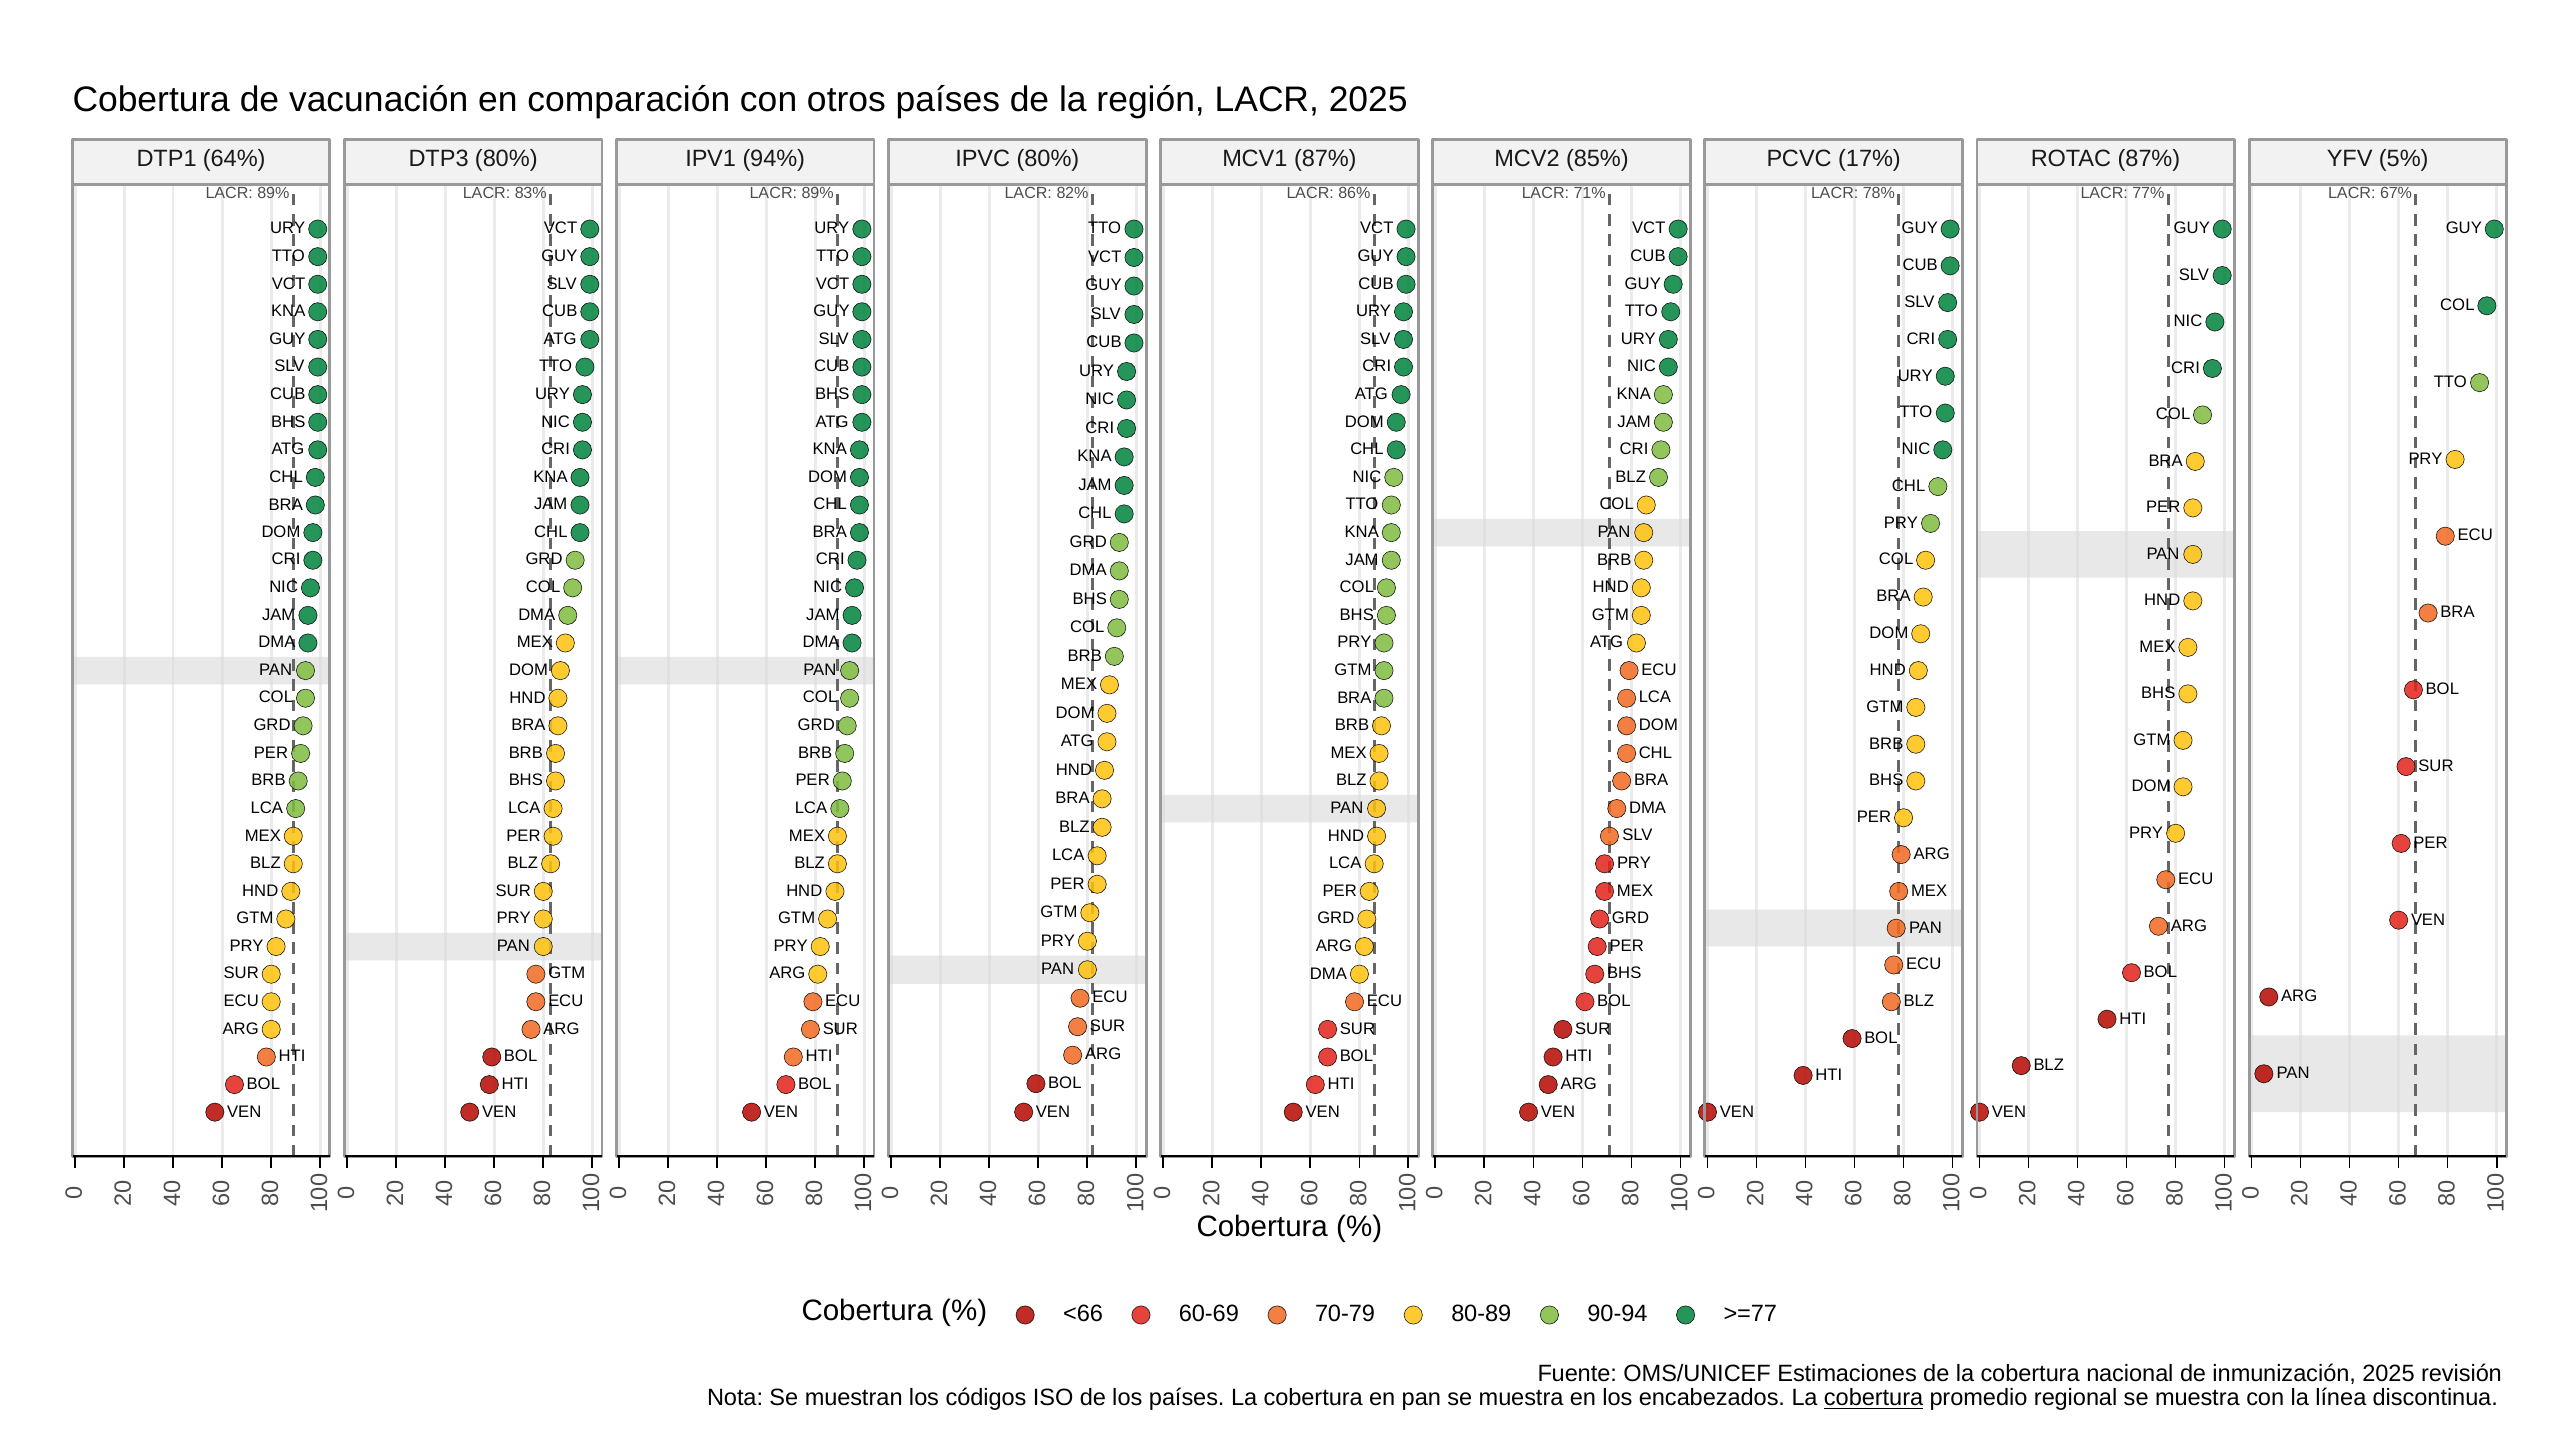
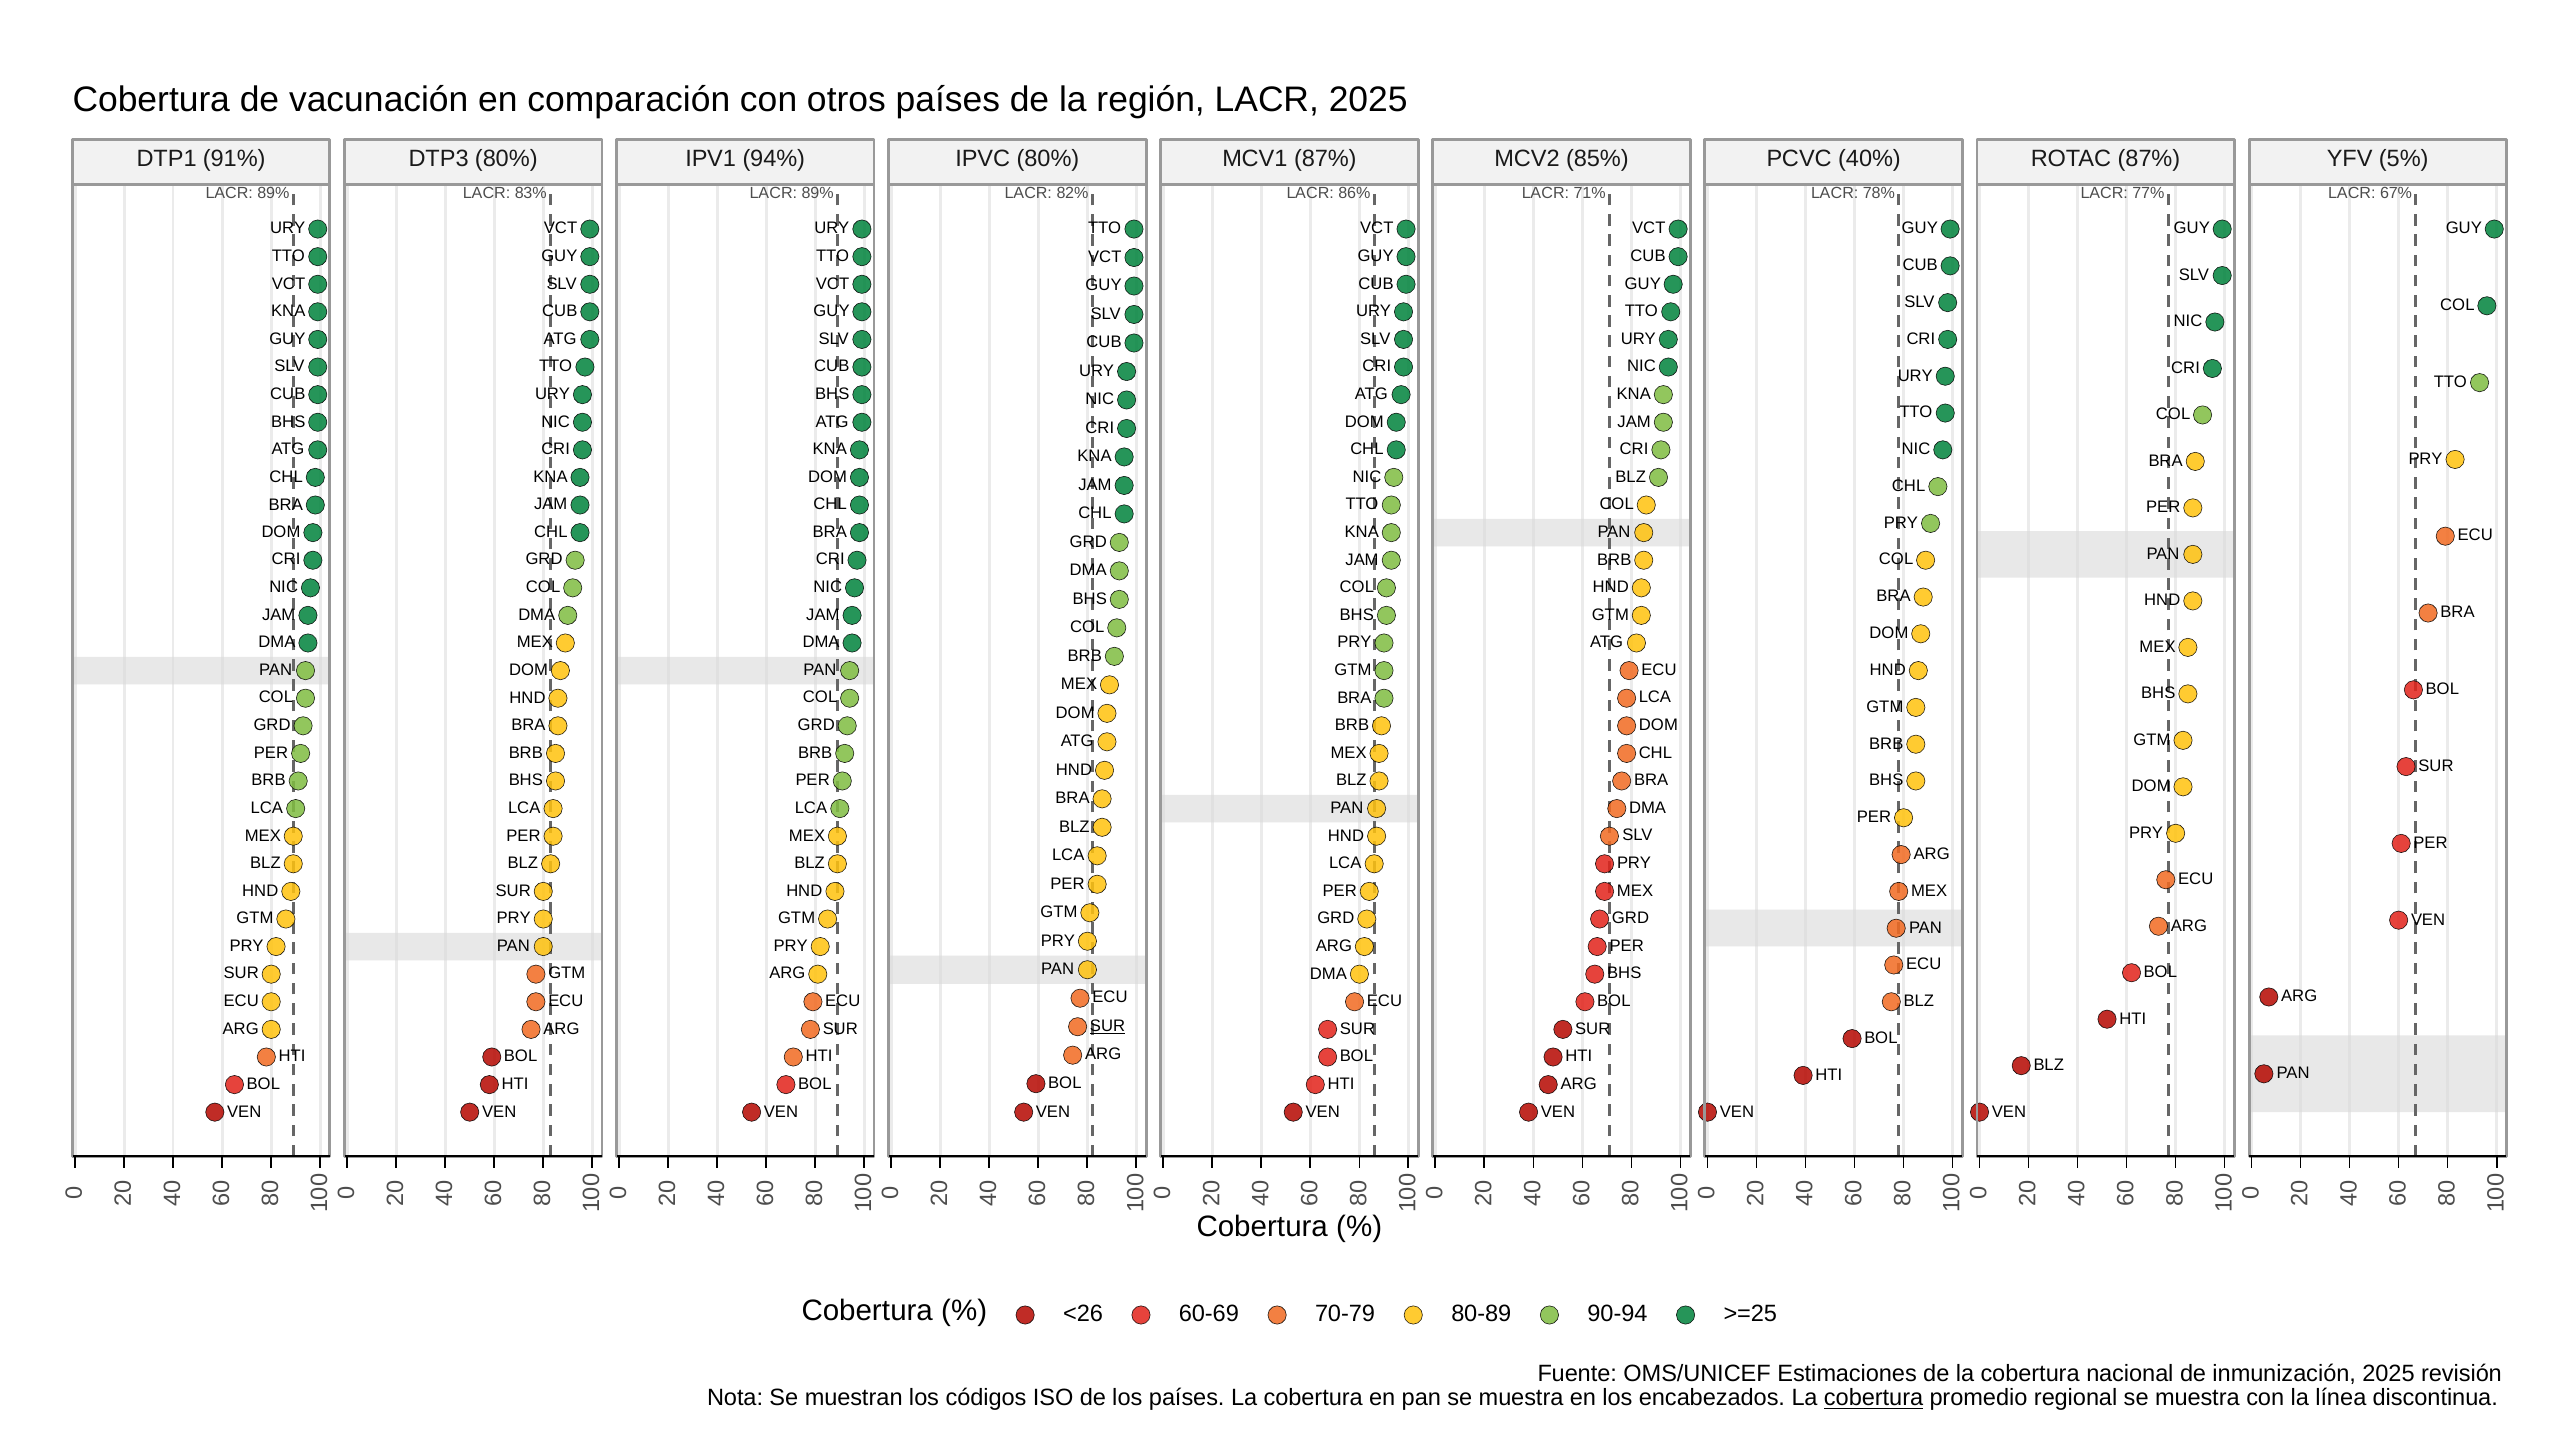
64%: 64% -> 91%
17%: 17% -> 40%
SUR at (1107, 1026) underline: none -> present
<66: <66 -> <26
>=77: >=77 -> >=25
